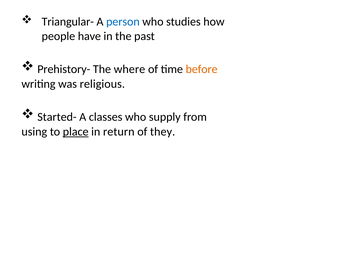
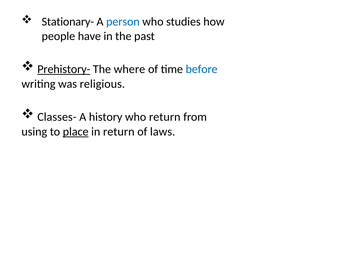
Triangular-: Triangular- -> Stationary-
Prehistory- underline: none -> present
before colour: orange -> blue
Started-: Started- -> Classes-
classes: classes -> history
who supply: supply -> return
they: they -> laws
